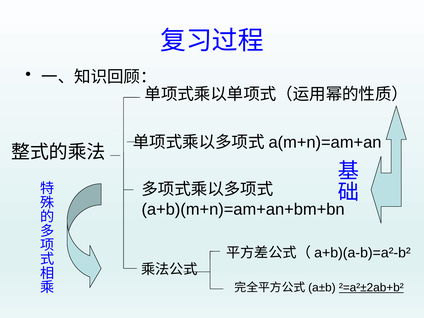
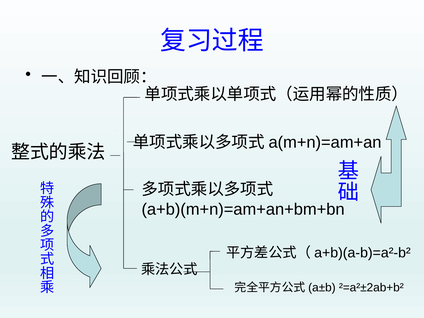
²=a²±2ab+b² underline: present -> none
